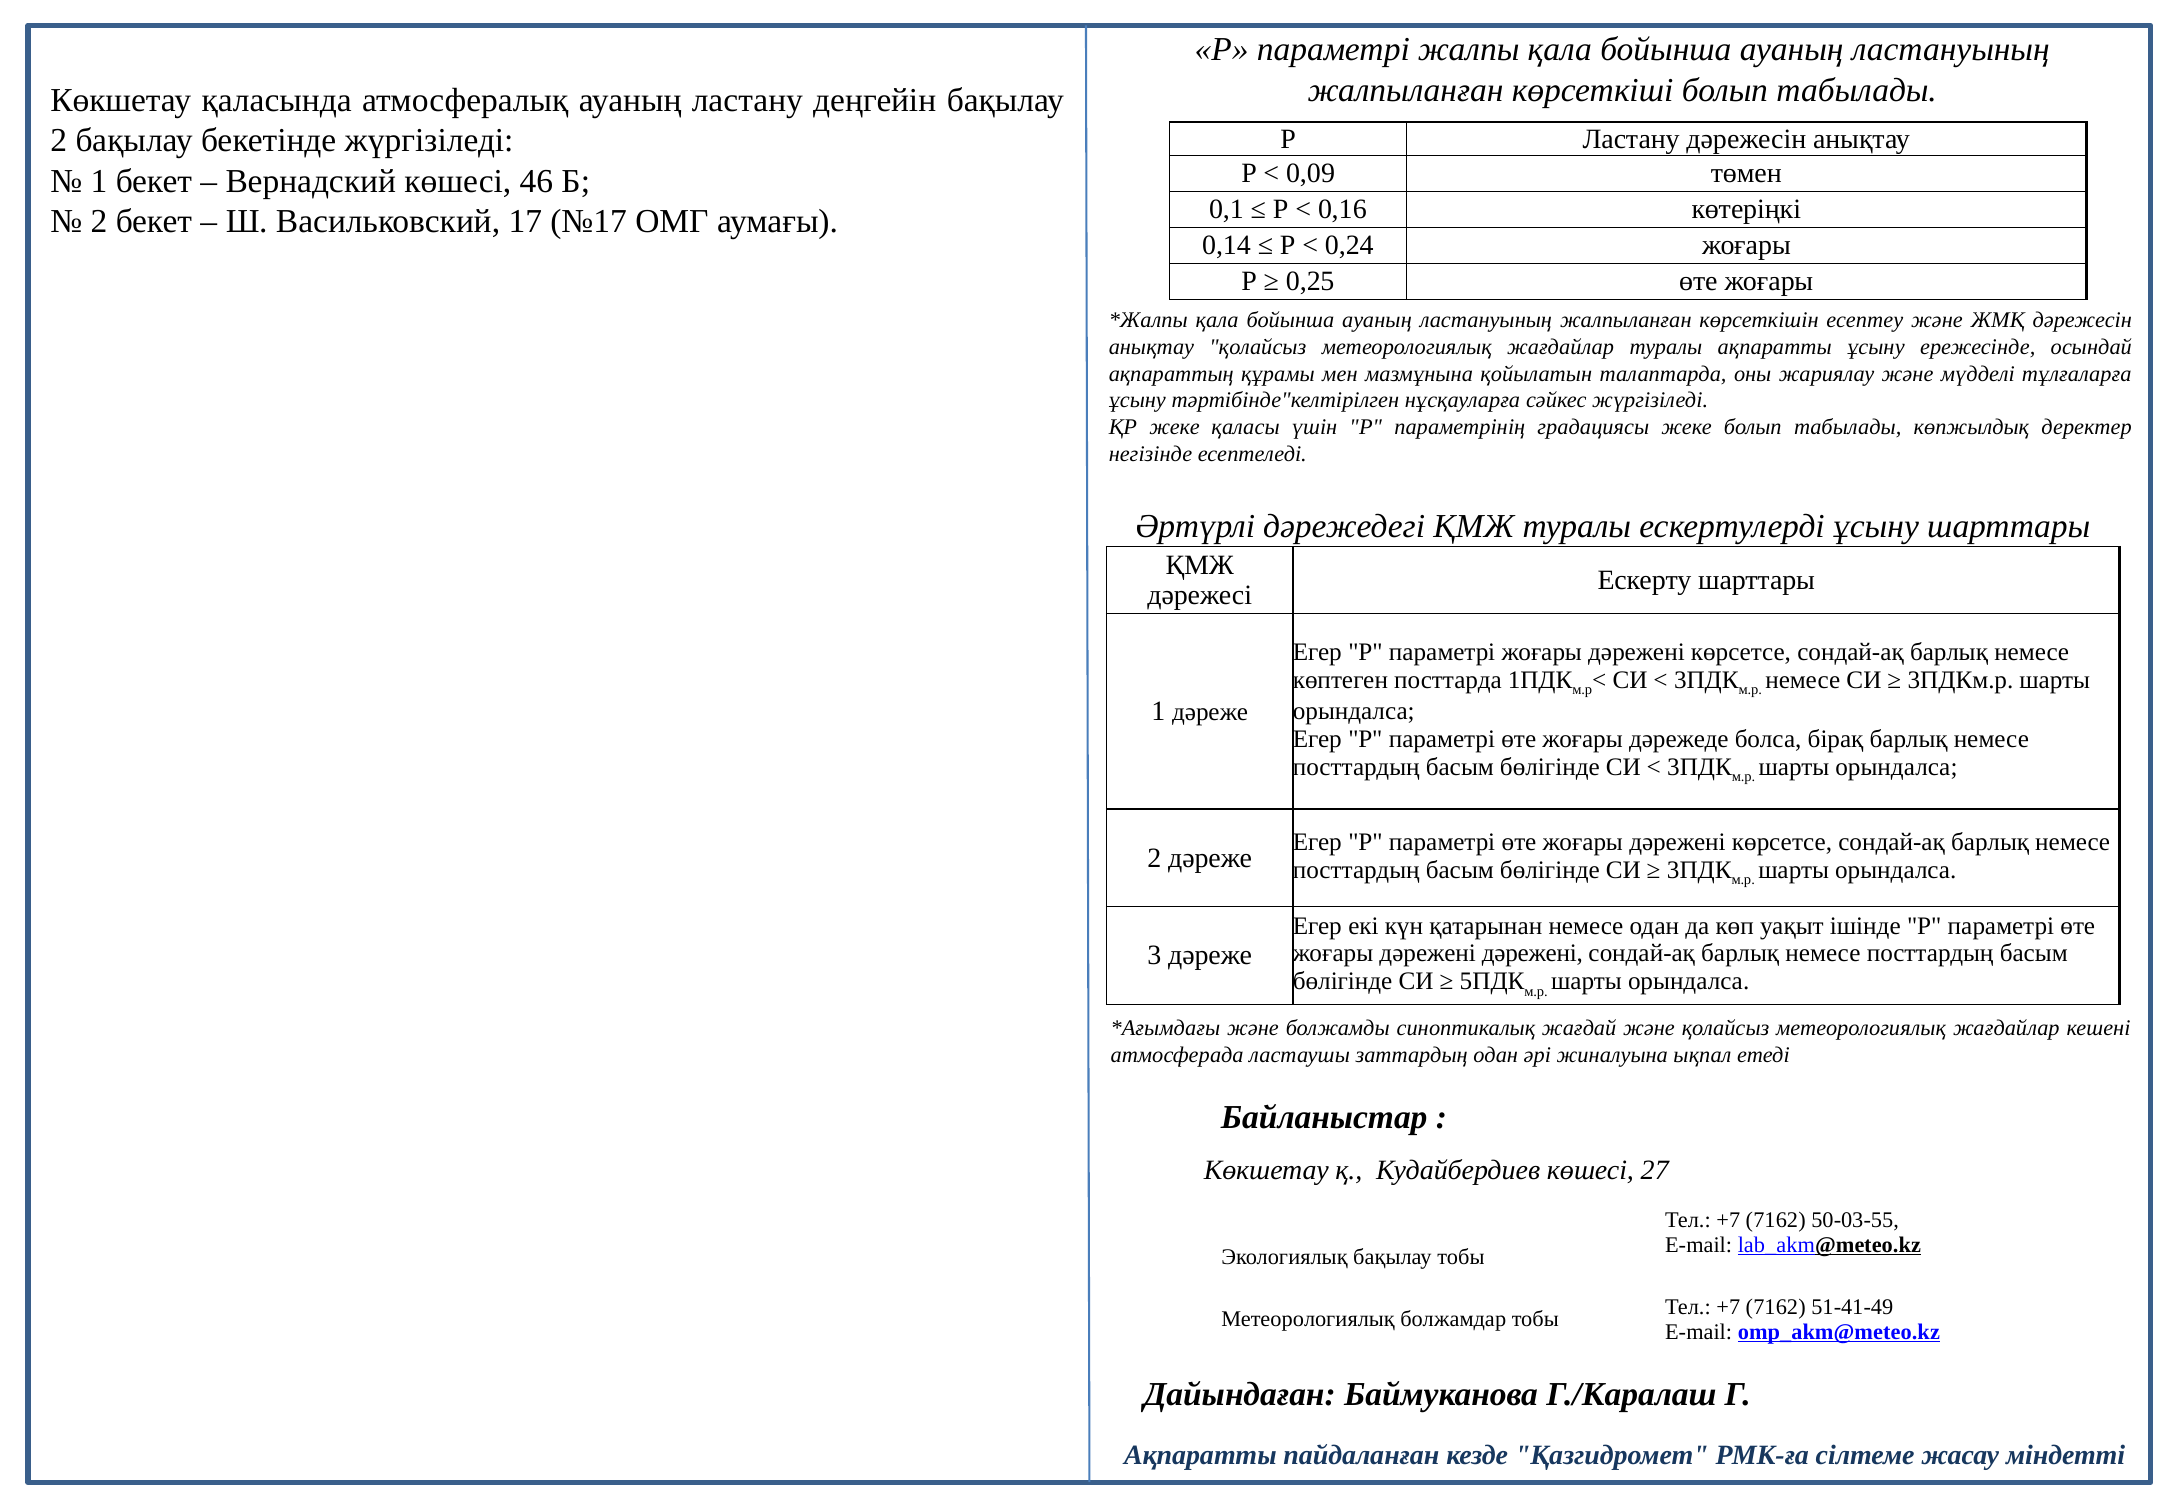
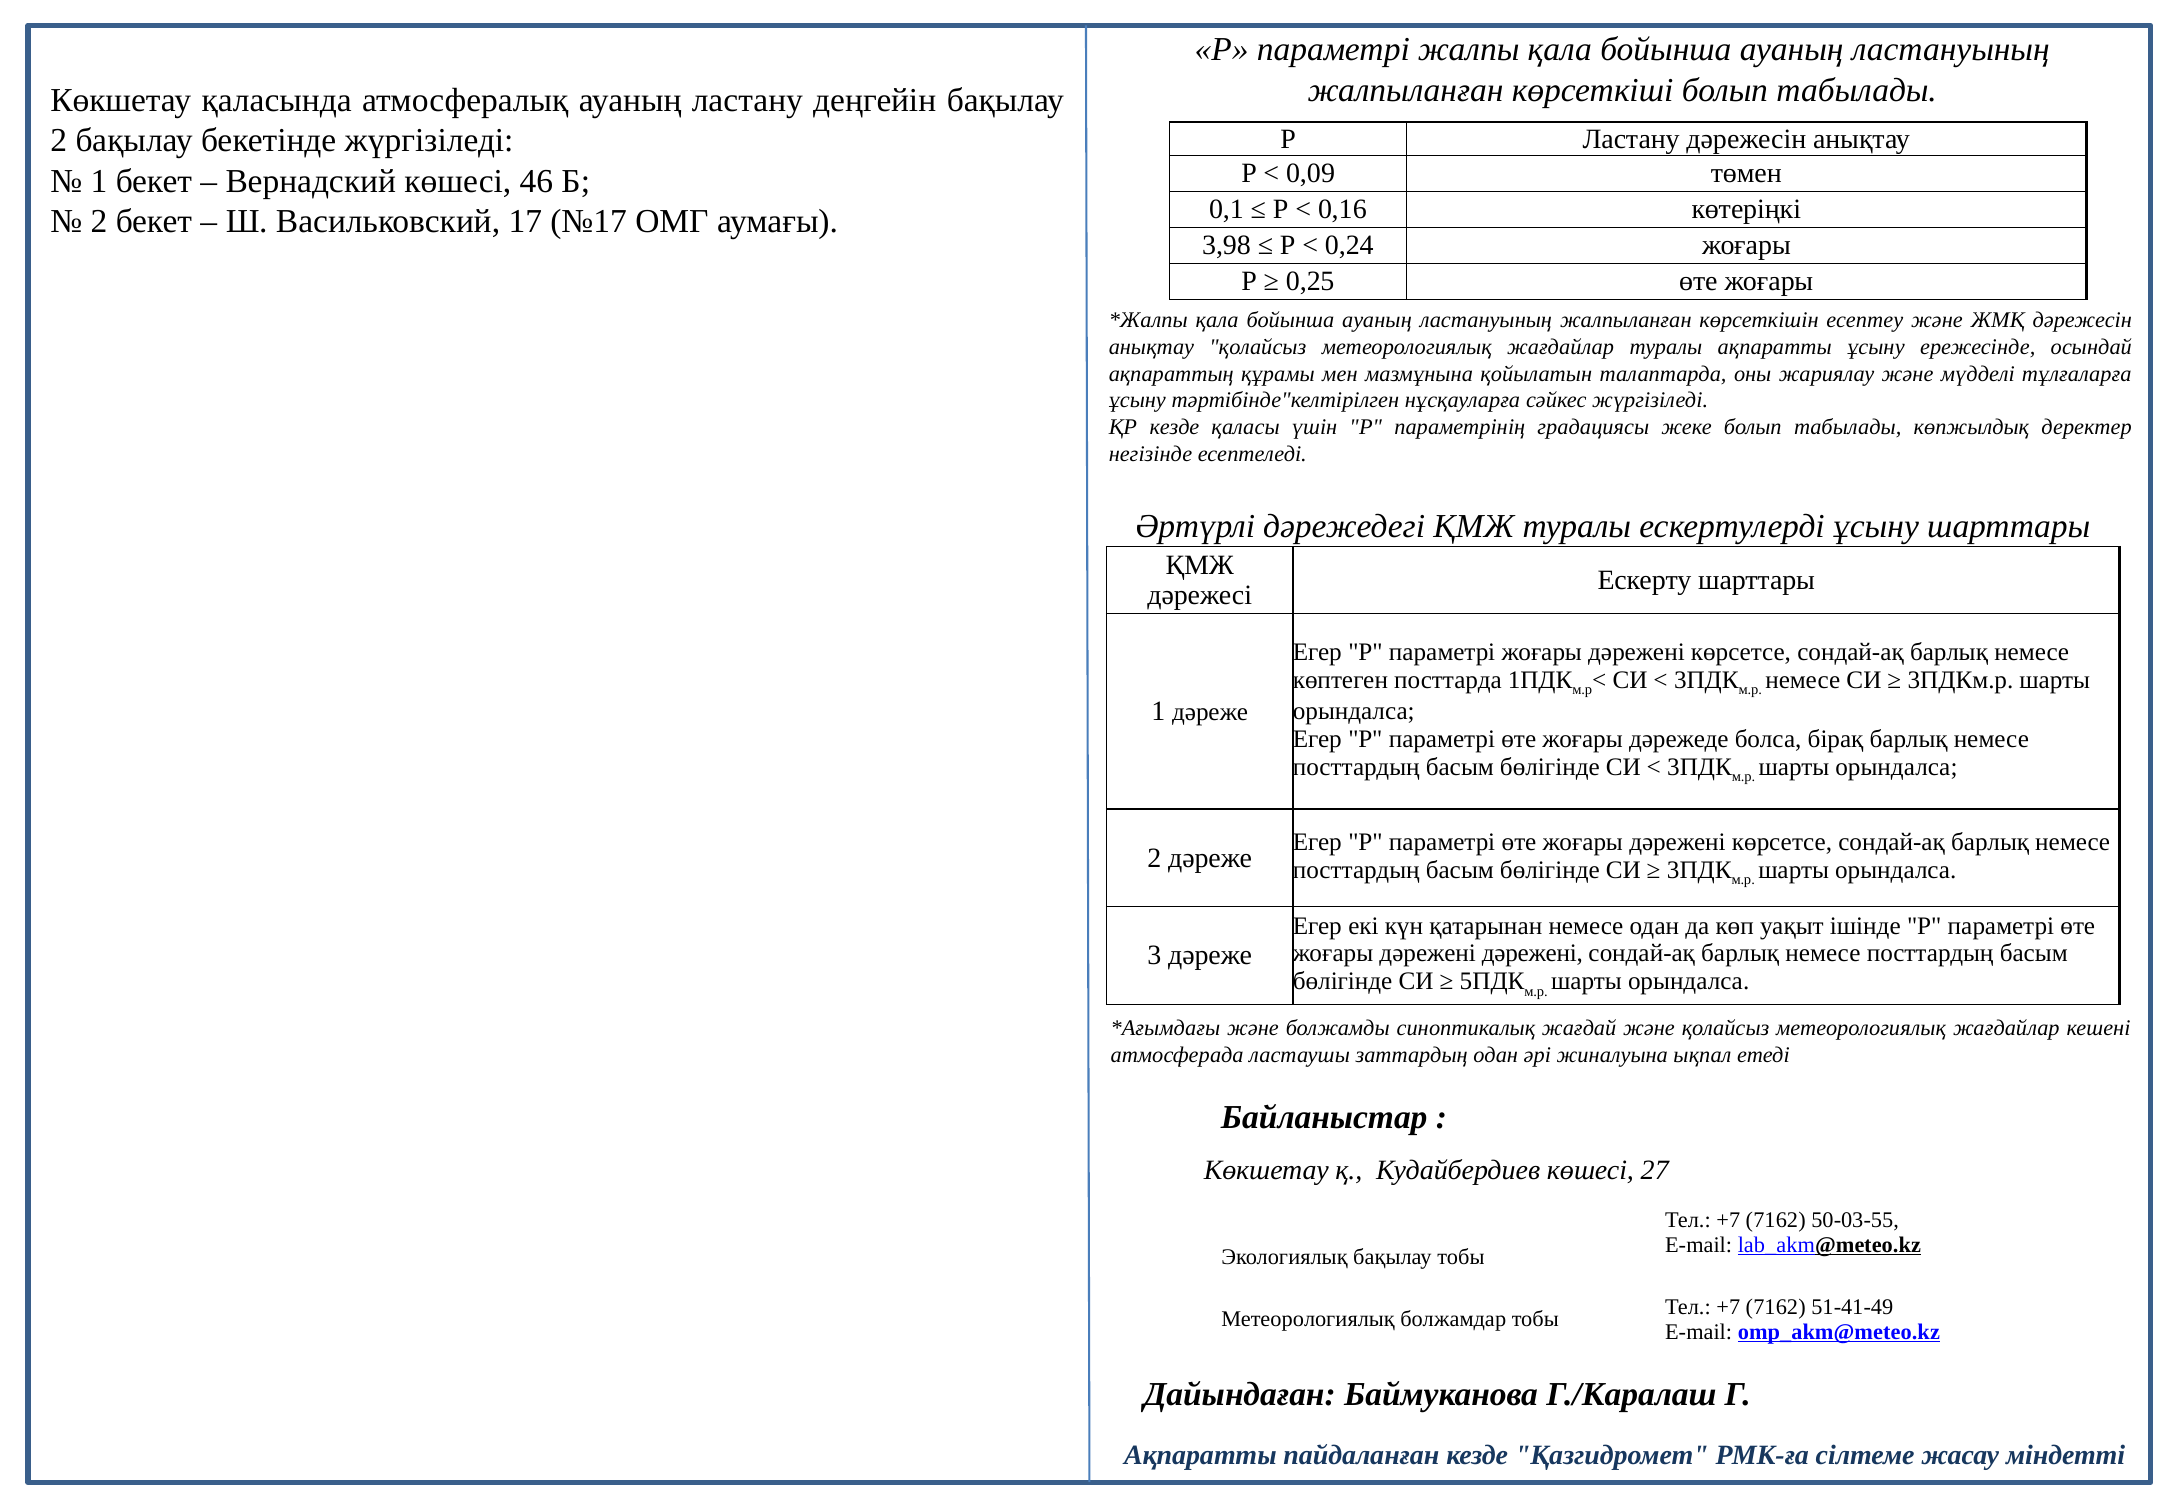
0,14: 0,14 -> 3,98
ҚР жеке: жеке -> кезде
